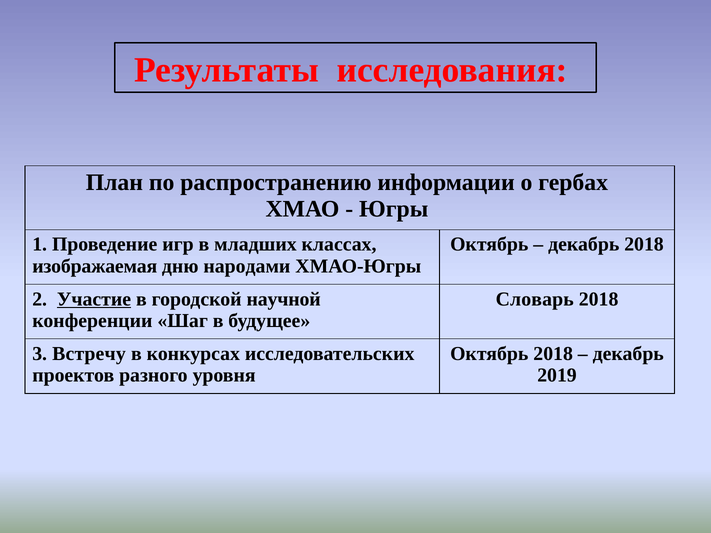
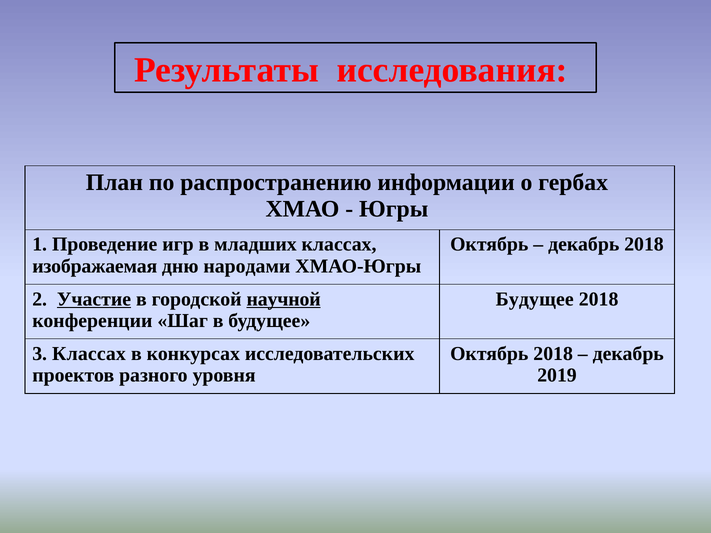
научной underline: none -> present
Словарь at (535, 299): Словарь -> Будущее
3 Встречу: Встречу -> Классах
